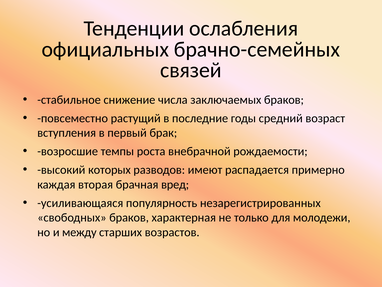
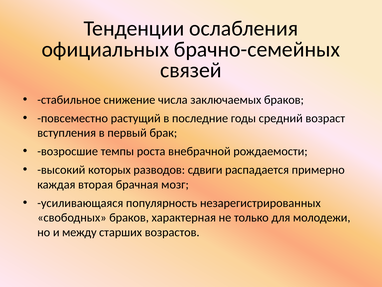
имеют: имеют -> сдвиги
вред: вред -> мозг
